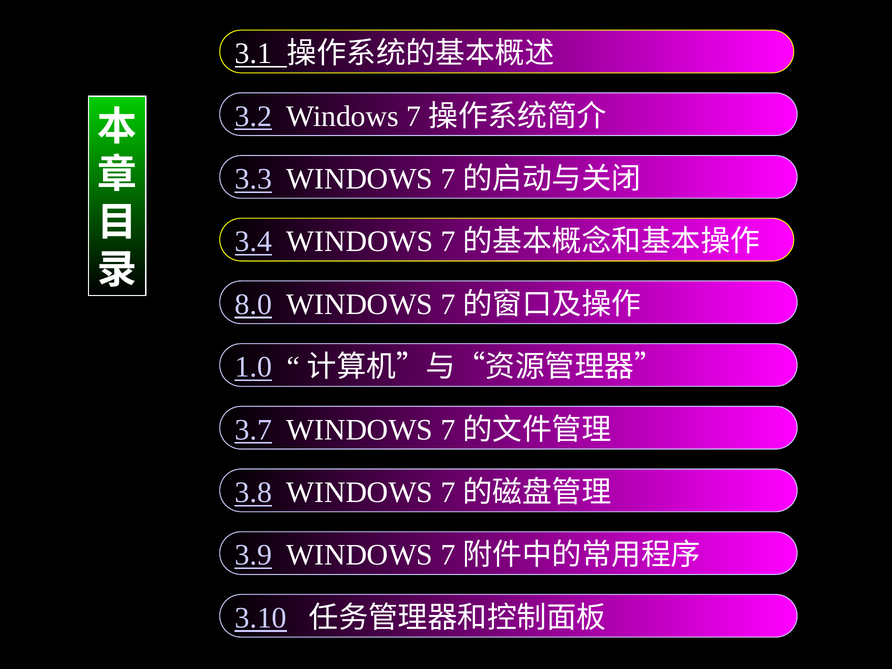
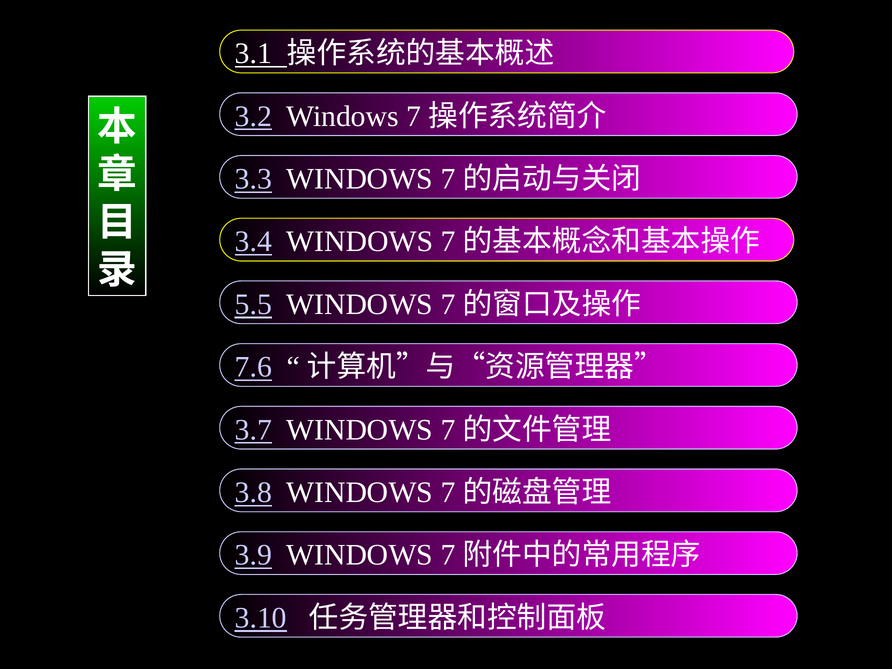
8.0: 8.0 -> 5.5
1.0: 1.0 -> 7.6
